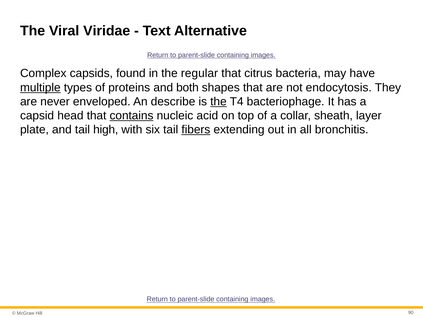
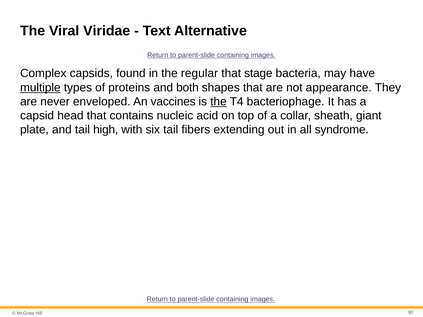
citrus: citrus -> stage
endocytosis: endocytosis -> appearance
describe: describe -> vaccines
contains underline: present -> none
layer: layer -> giant
fibers underline: present -> none
bronchitis: bronchitis -> syndrome
